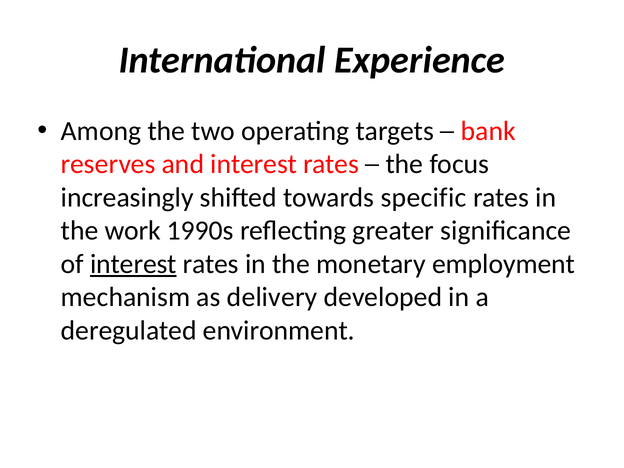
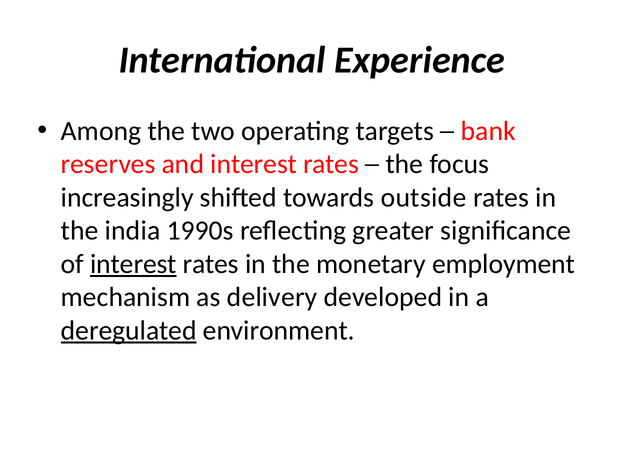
specific: specific -> outside
work: work -> india
deregulated underline: none -> present
